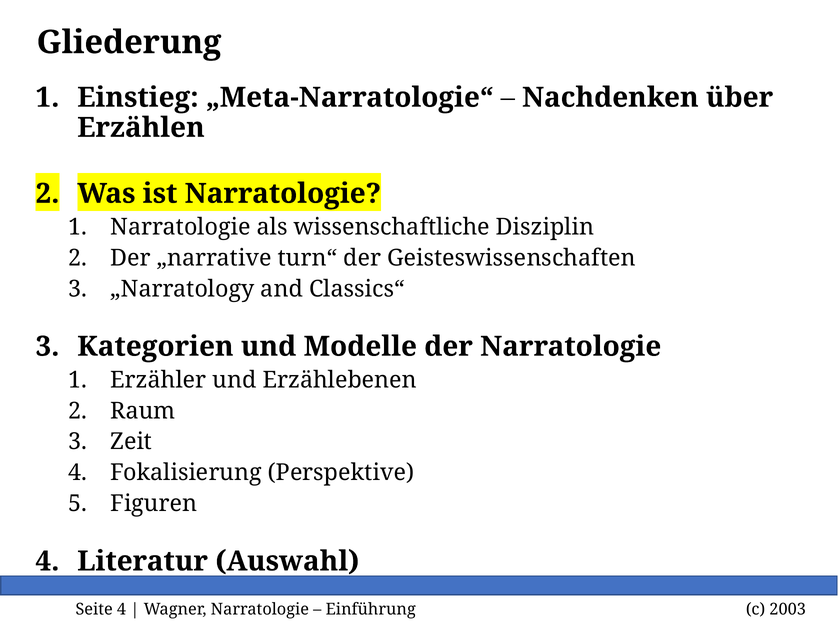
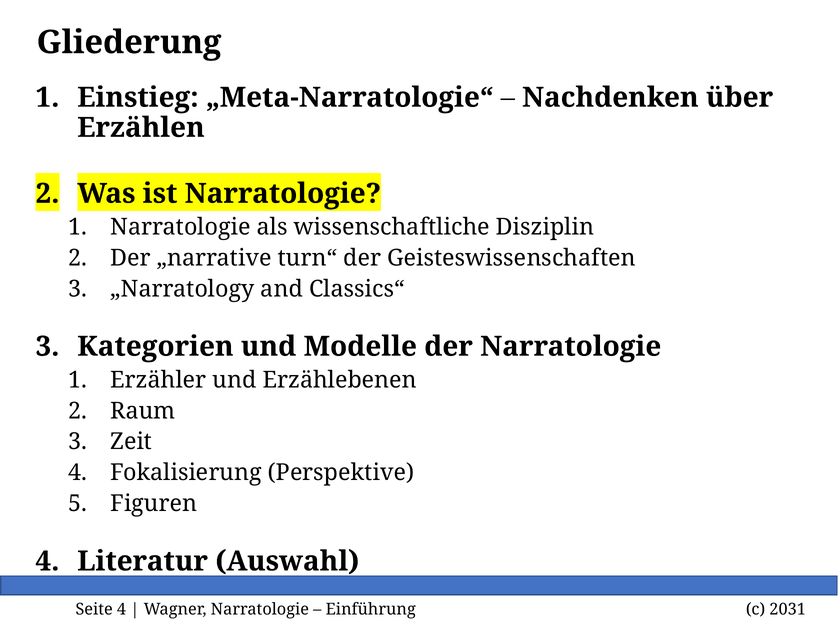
2003: 2003 -> 2031
